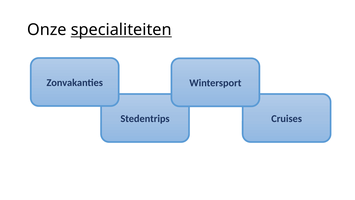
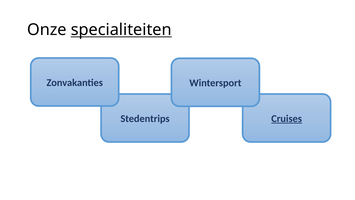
Cruises underline: none -> present
